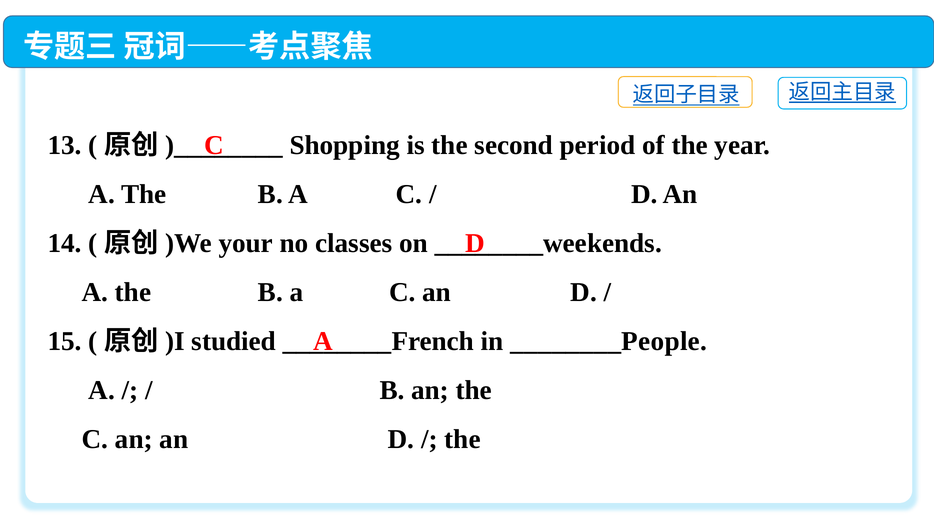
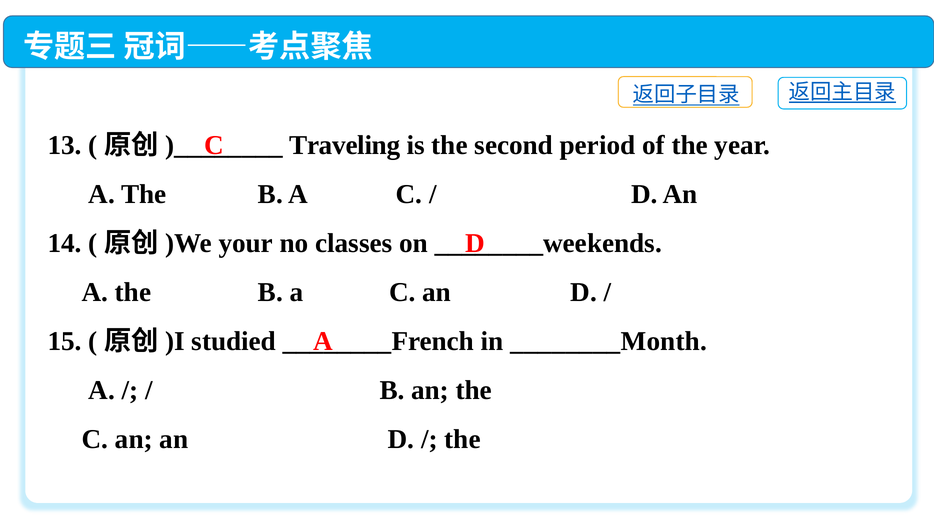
Shopping: Shopping -> Traveling
________People: ________People -> ________Month
